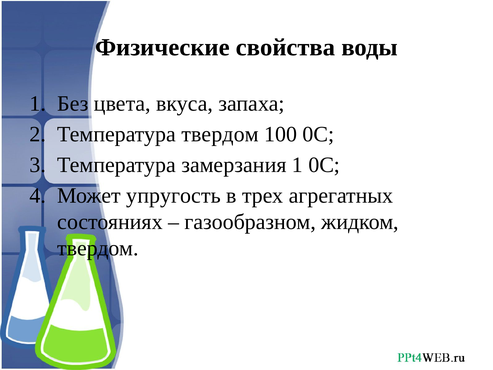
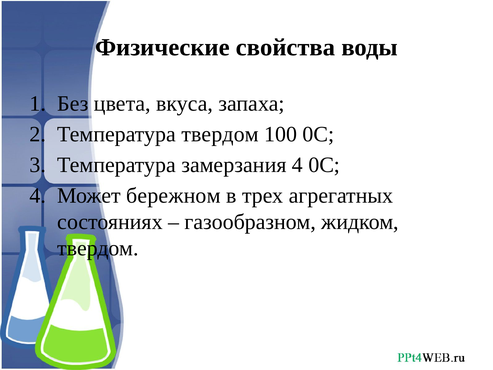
замерзания 1: 1 -> 4
упругость: упругость -> бережном
